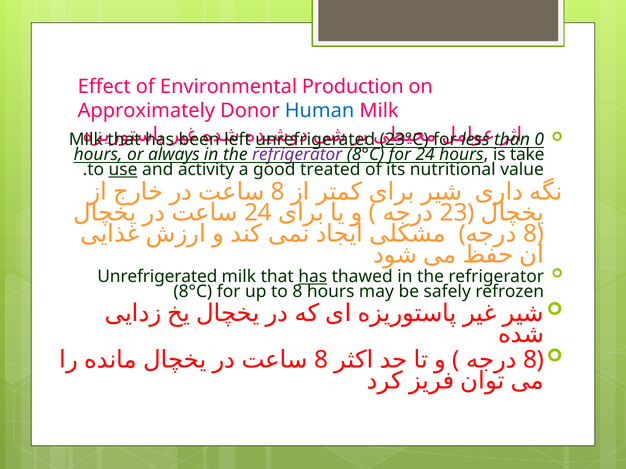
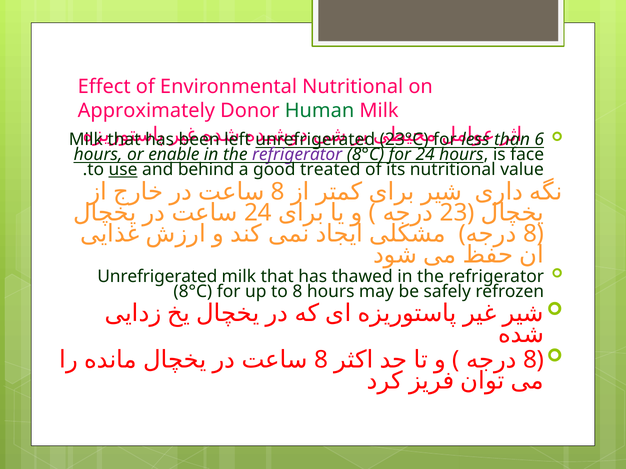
Environmental Production: Production -> Nutritional
Human colour: blue -> green
0: 0 -> 6
always: always -> enable
take: take -> face
activity: activity -> behind
has at (313, 277) underline: present -> none
